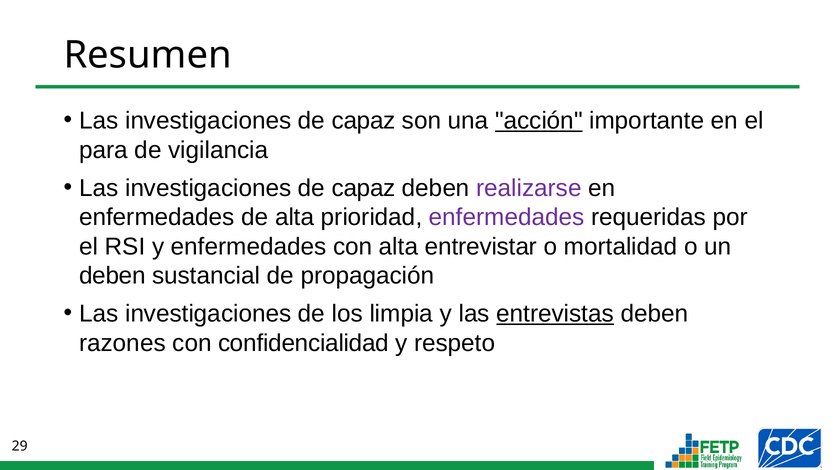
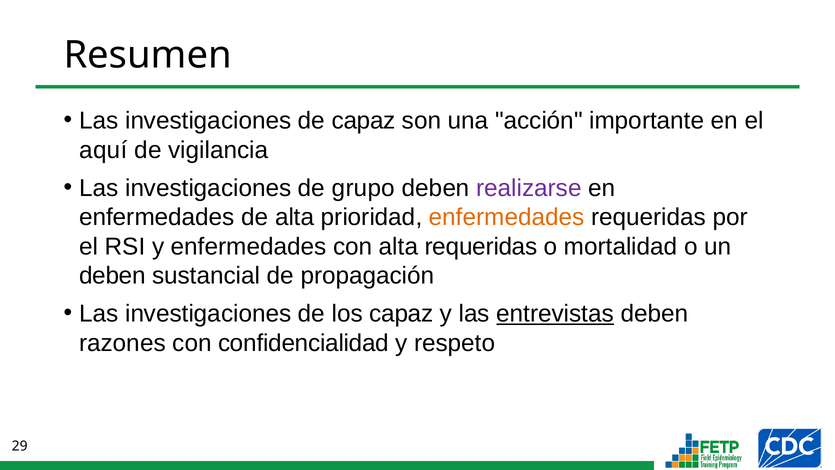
acción underline: present -> none
para: para -> aquí
capaz at (364, 188): capaz -> grupo
enfermedades at (507, 217) colour: purple -> orange
alta entrevistar: entrevistar -> requeridas
los limpia: limpia -> capaz
